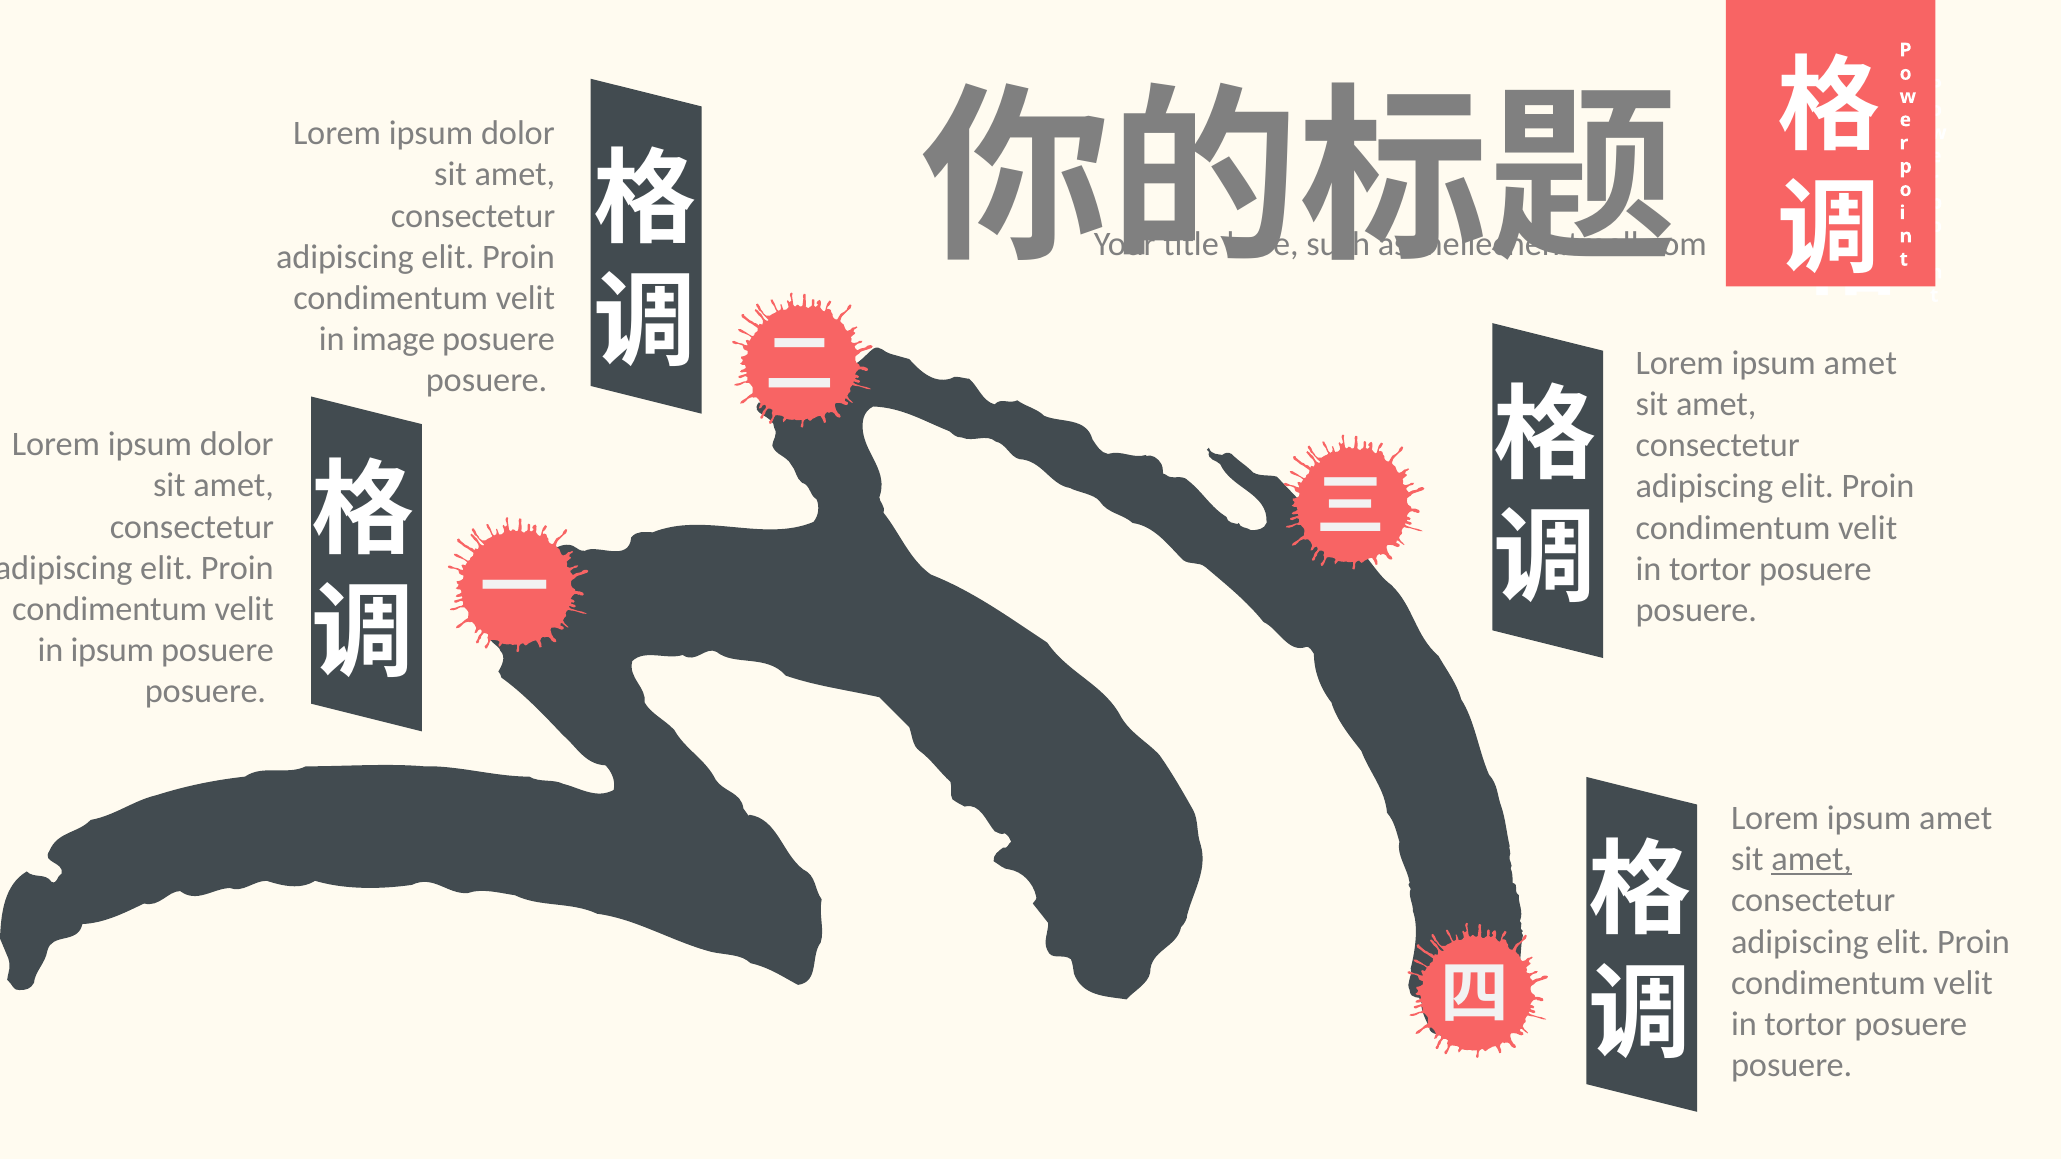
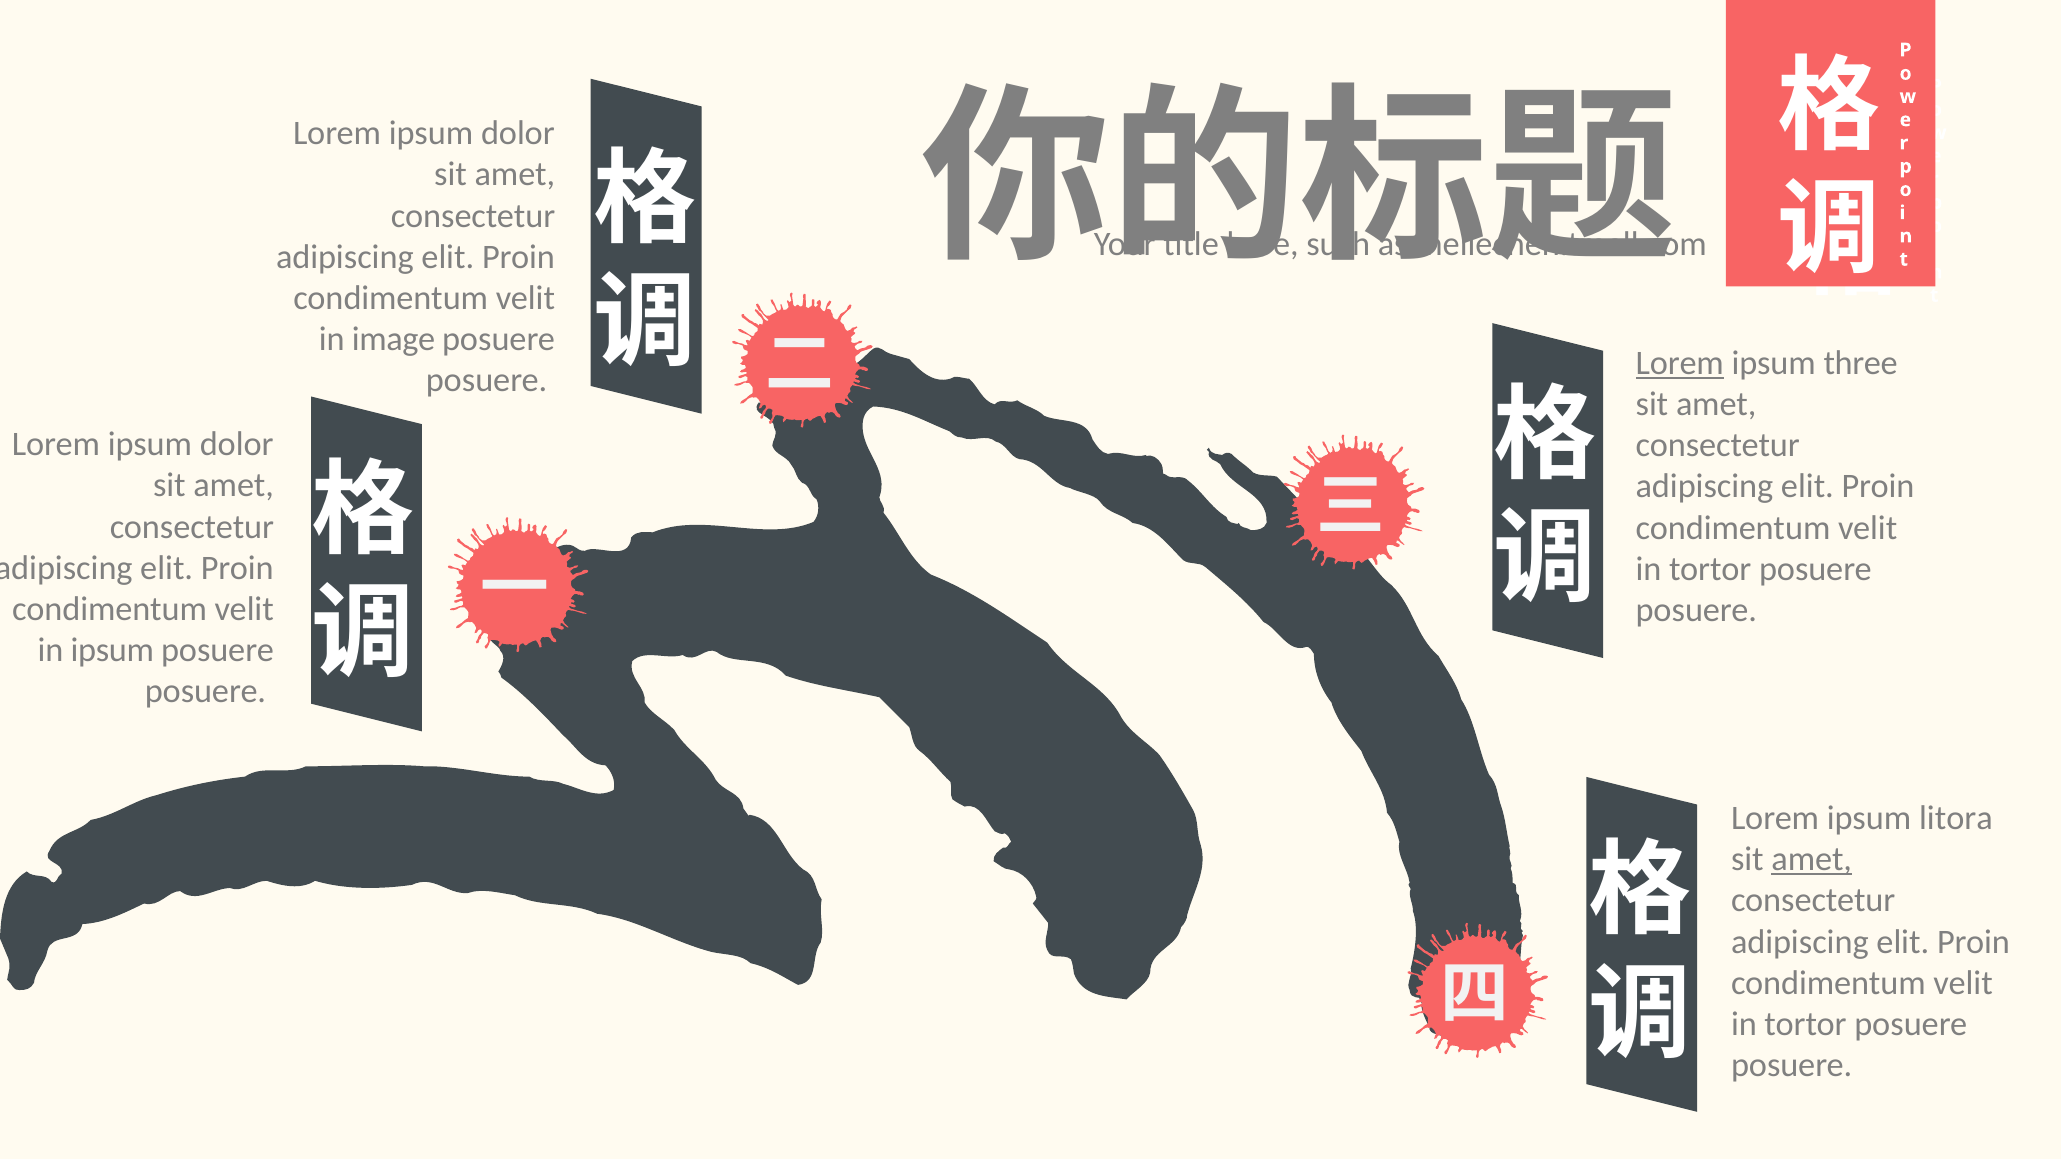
Lorem at (1680, 363) underline: none -> present
amet at (1860, 363): amet -> three
amet at (1956, 819): amet -> litora
